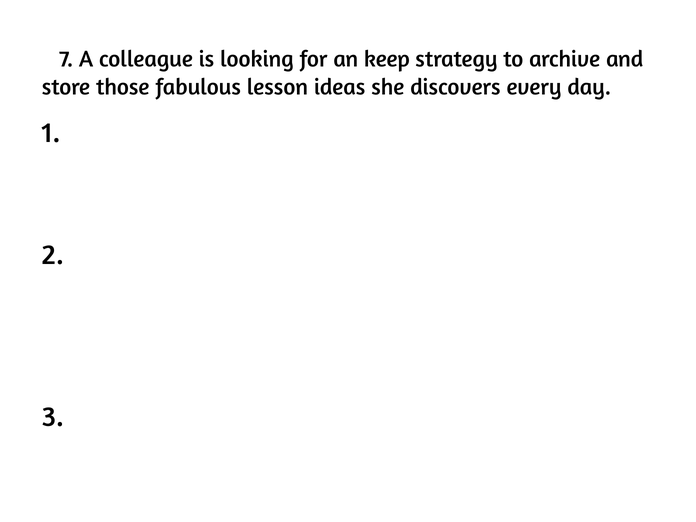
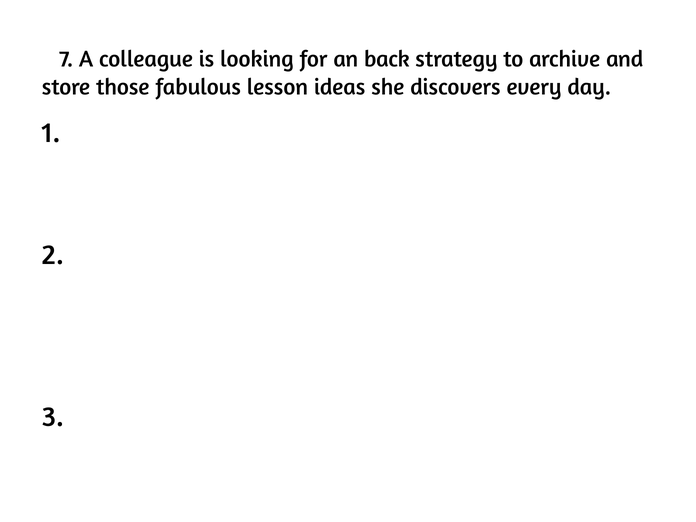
keep: keep -> back
